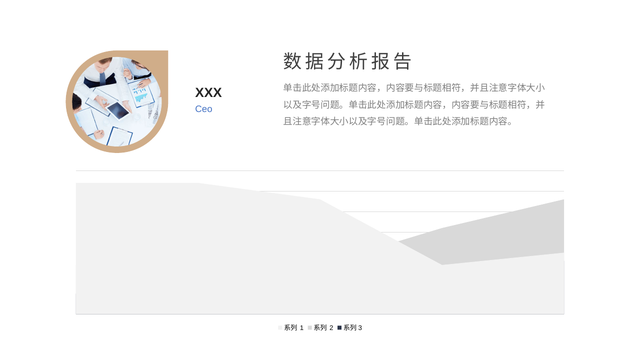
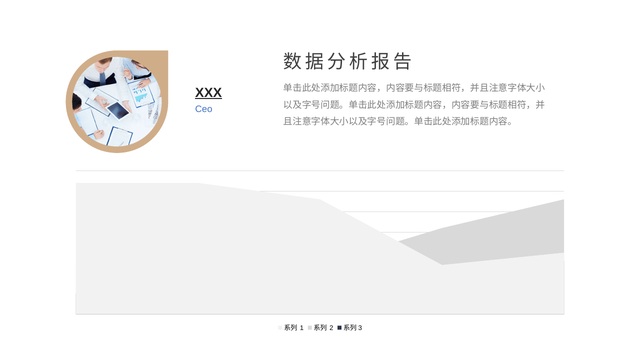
XXX underline: none -> present
